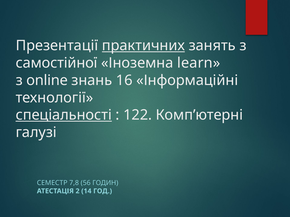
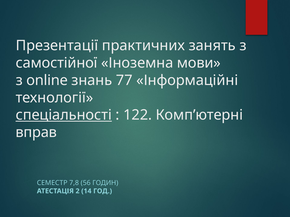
практичних underline: present -> none
learn: learn -> мови
16: 16 -> 77
галузі: галузі -> вправ
